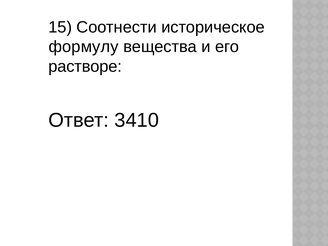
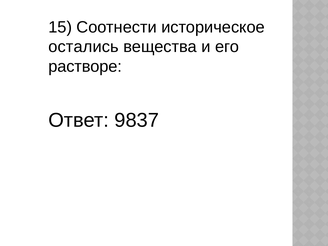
формулу: формулу -> остались
3410: 3410 -> 9837
